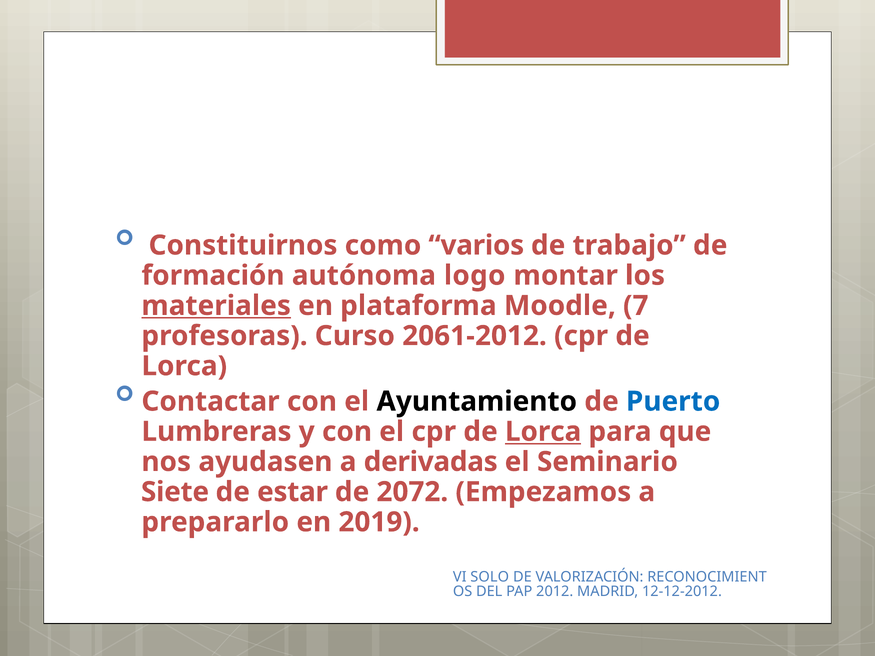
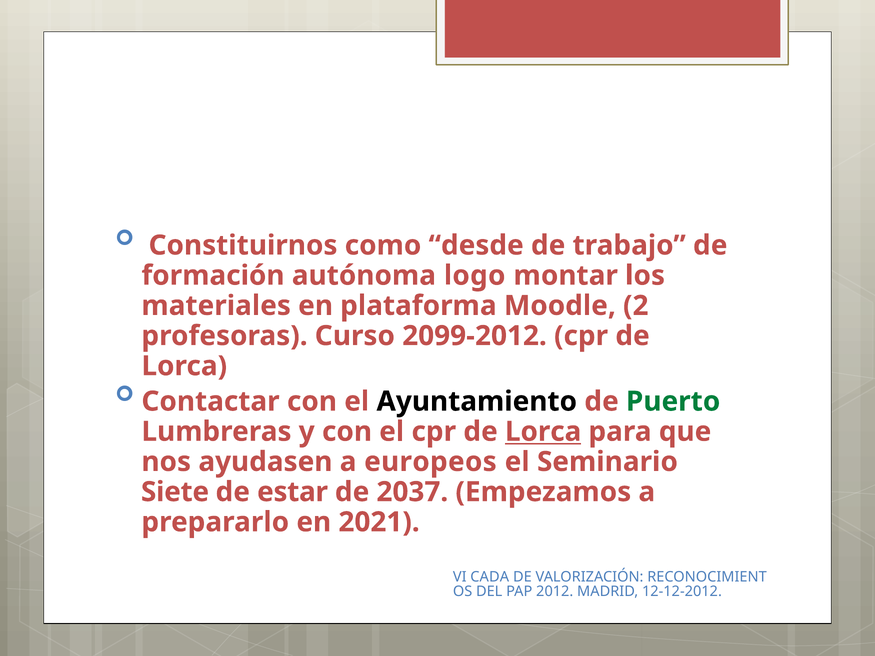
varios: varios -> desde
materiales underline: present -> none
7: 7 -> 2
2061-2012: 2061-2012 -> 2099-2012
Puerto colour: blue -> green
derivadas: derivadas -> europeos
2072: 2072 -> 2037
2019: 2019 -> 2021
SOLO: SOLO -> CADA
